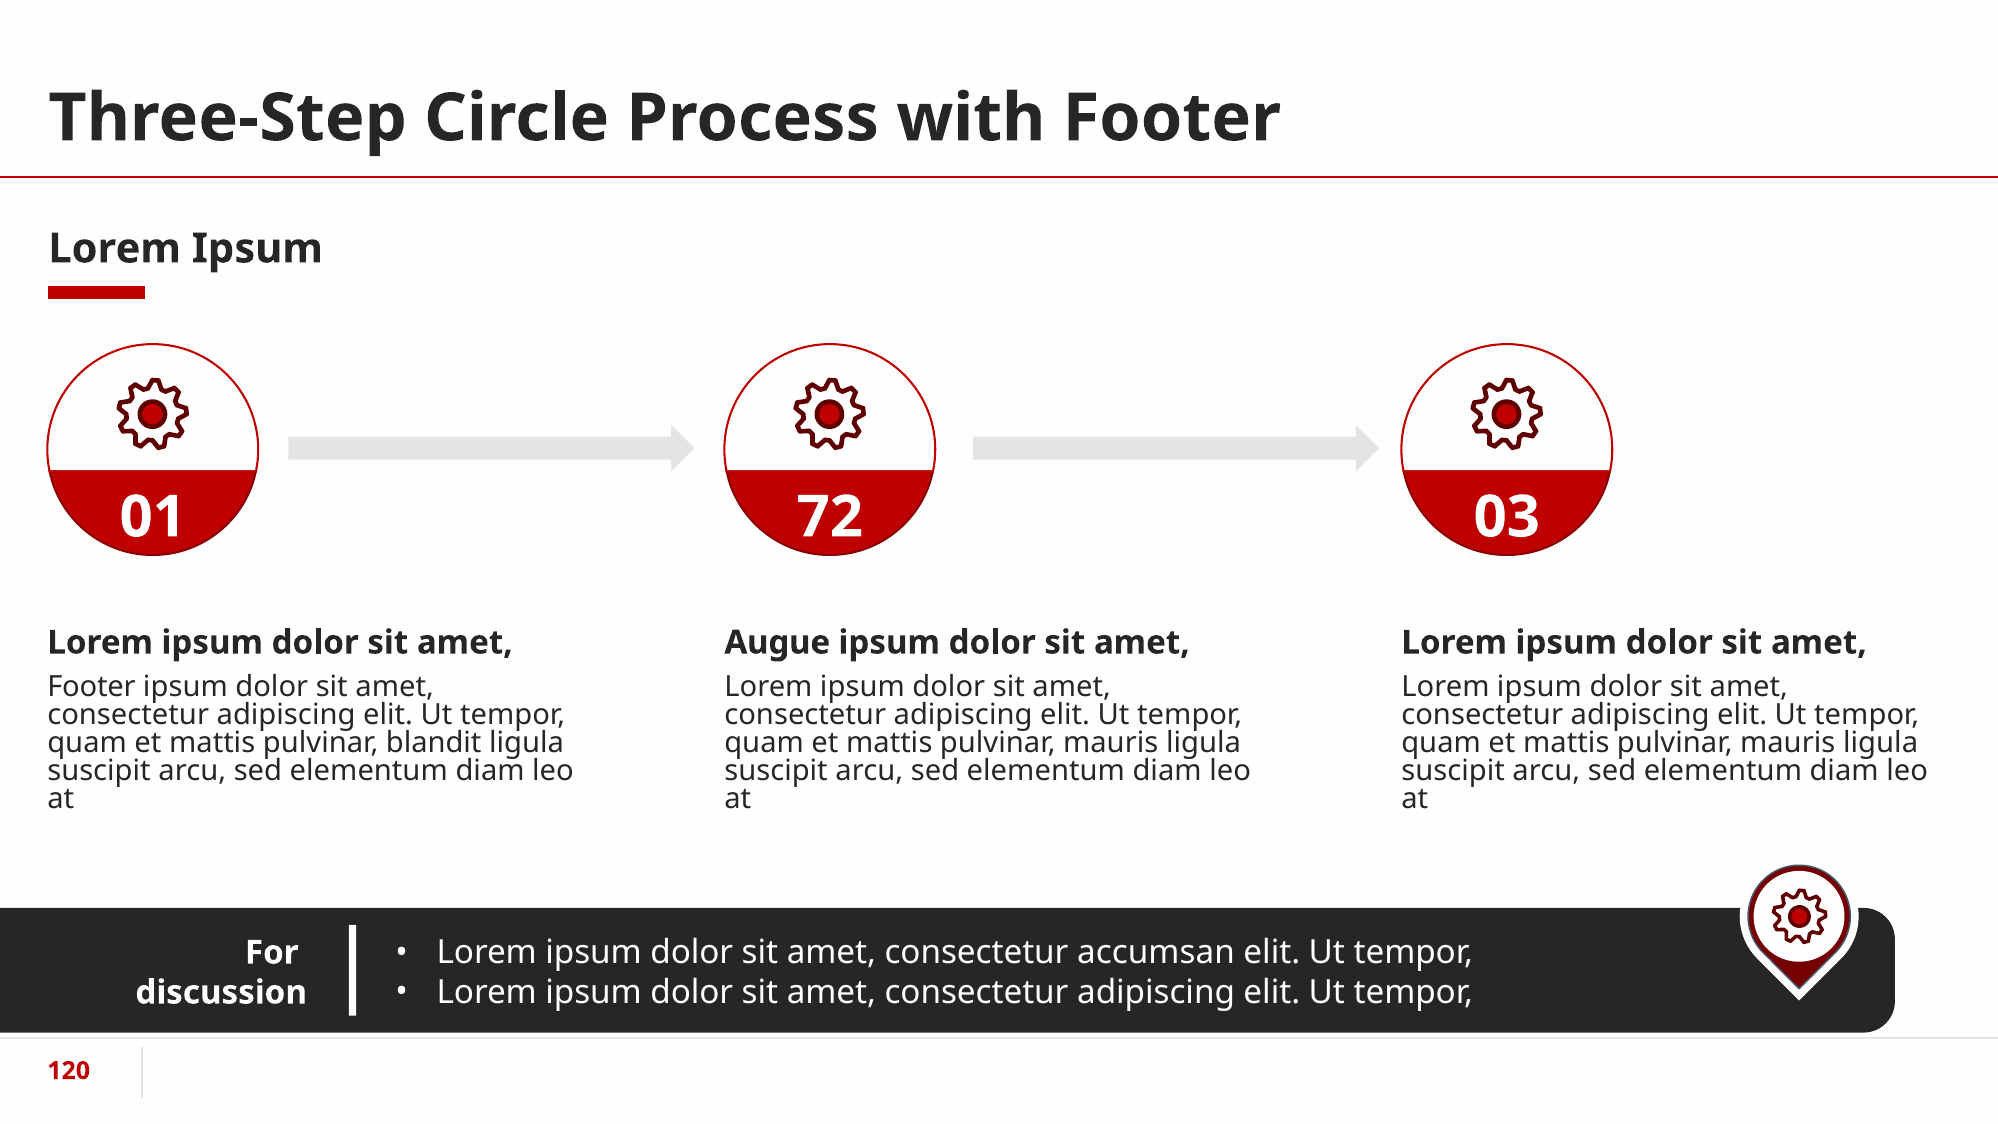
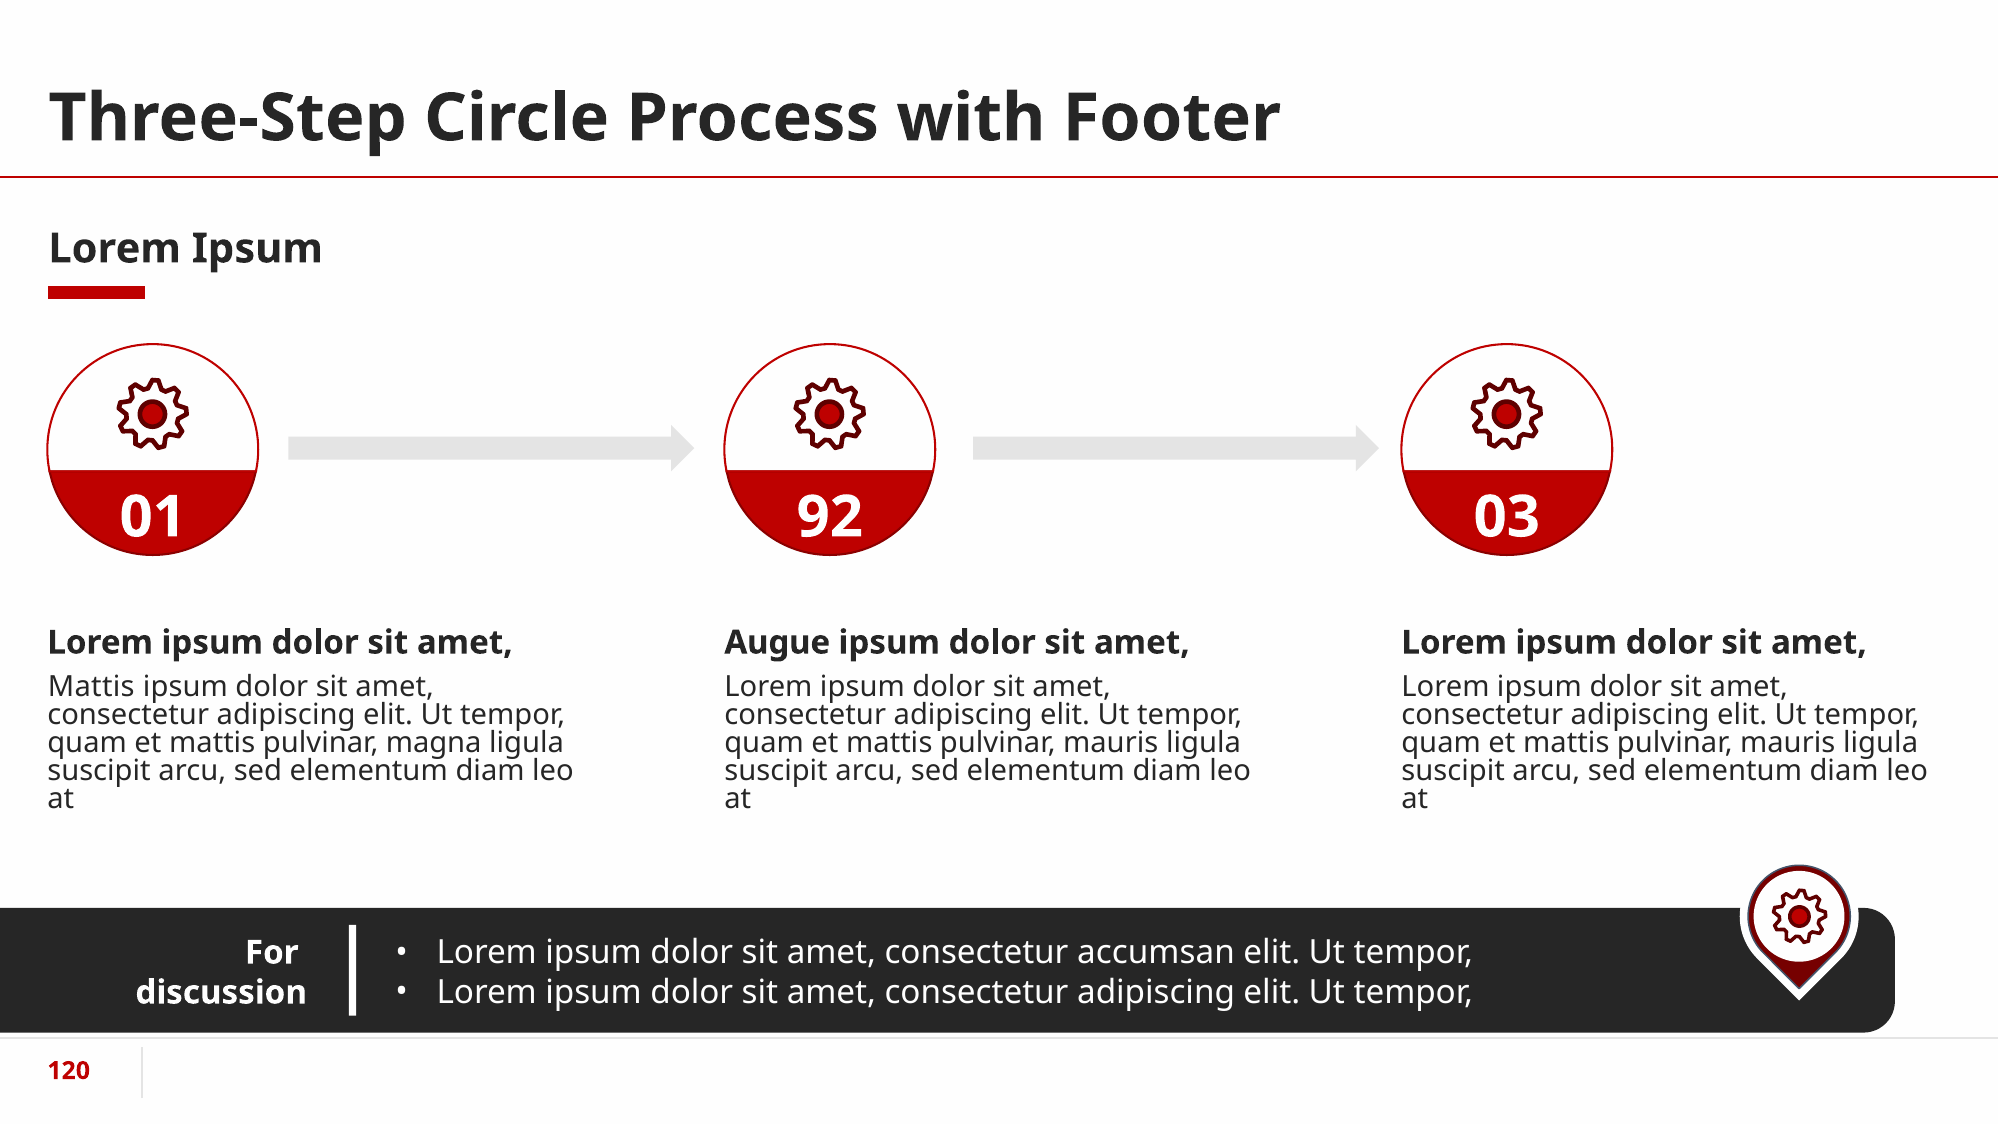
72: 72 -> 92
Footer at (91, 687): Footer -> Mattis
blandit: blandit -> magna
